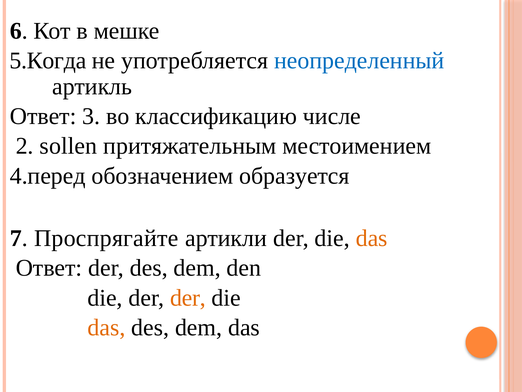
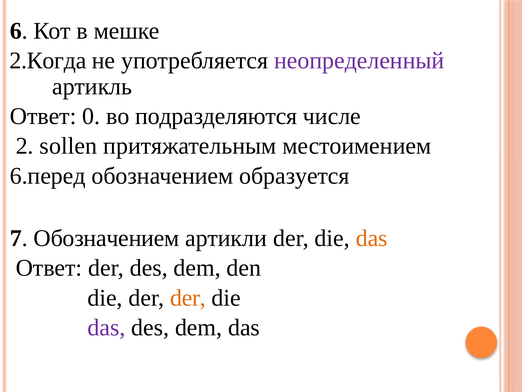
5.Когда: 5.Когда -> 2.Когда
неопределенный colour: blue -> purple
3: 3 -> 0
классификацию: классификацию -> подразделяются
4.перед: 4.перед -> 6.перед
7 Проспрягайте: Проспрягайте -> Обозначением
das at (106, 327) colour: orange -> purple
